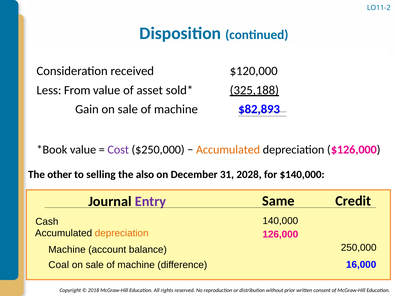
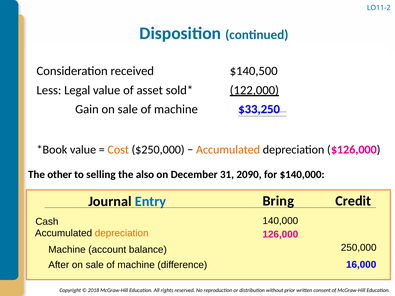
$120,000: $120,000 -> $140,500
From: From -> Legal
325,188: 325,188 -> 122,000
$82,893: $82,893 -> $33,250
Cost colour: purple -> orange
2028: 2028 -> 2090
Same: Same -> Bring
Entry colour: purple -> blue
Coal: Coal -> After
